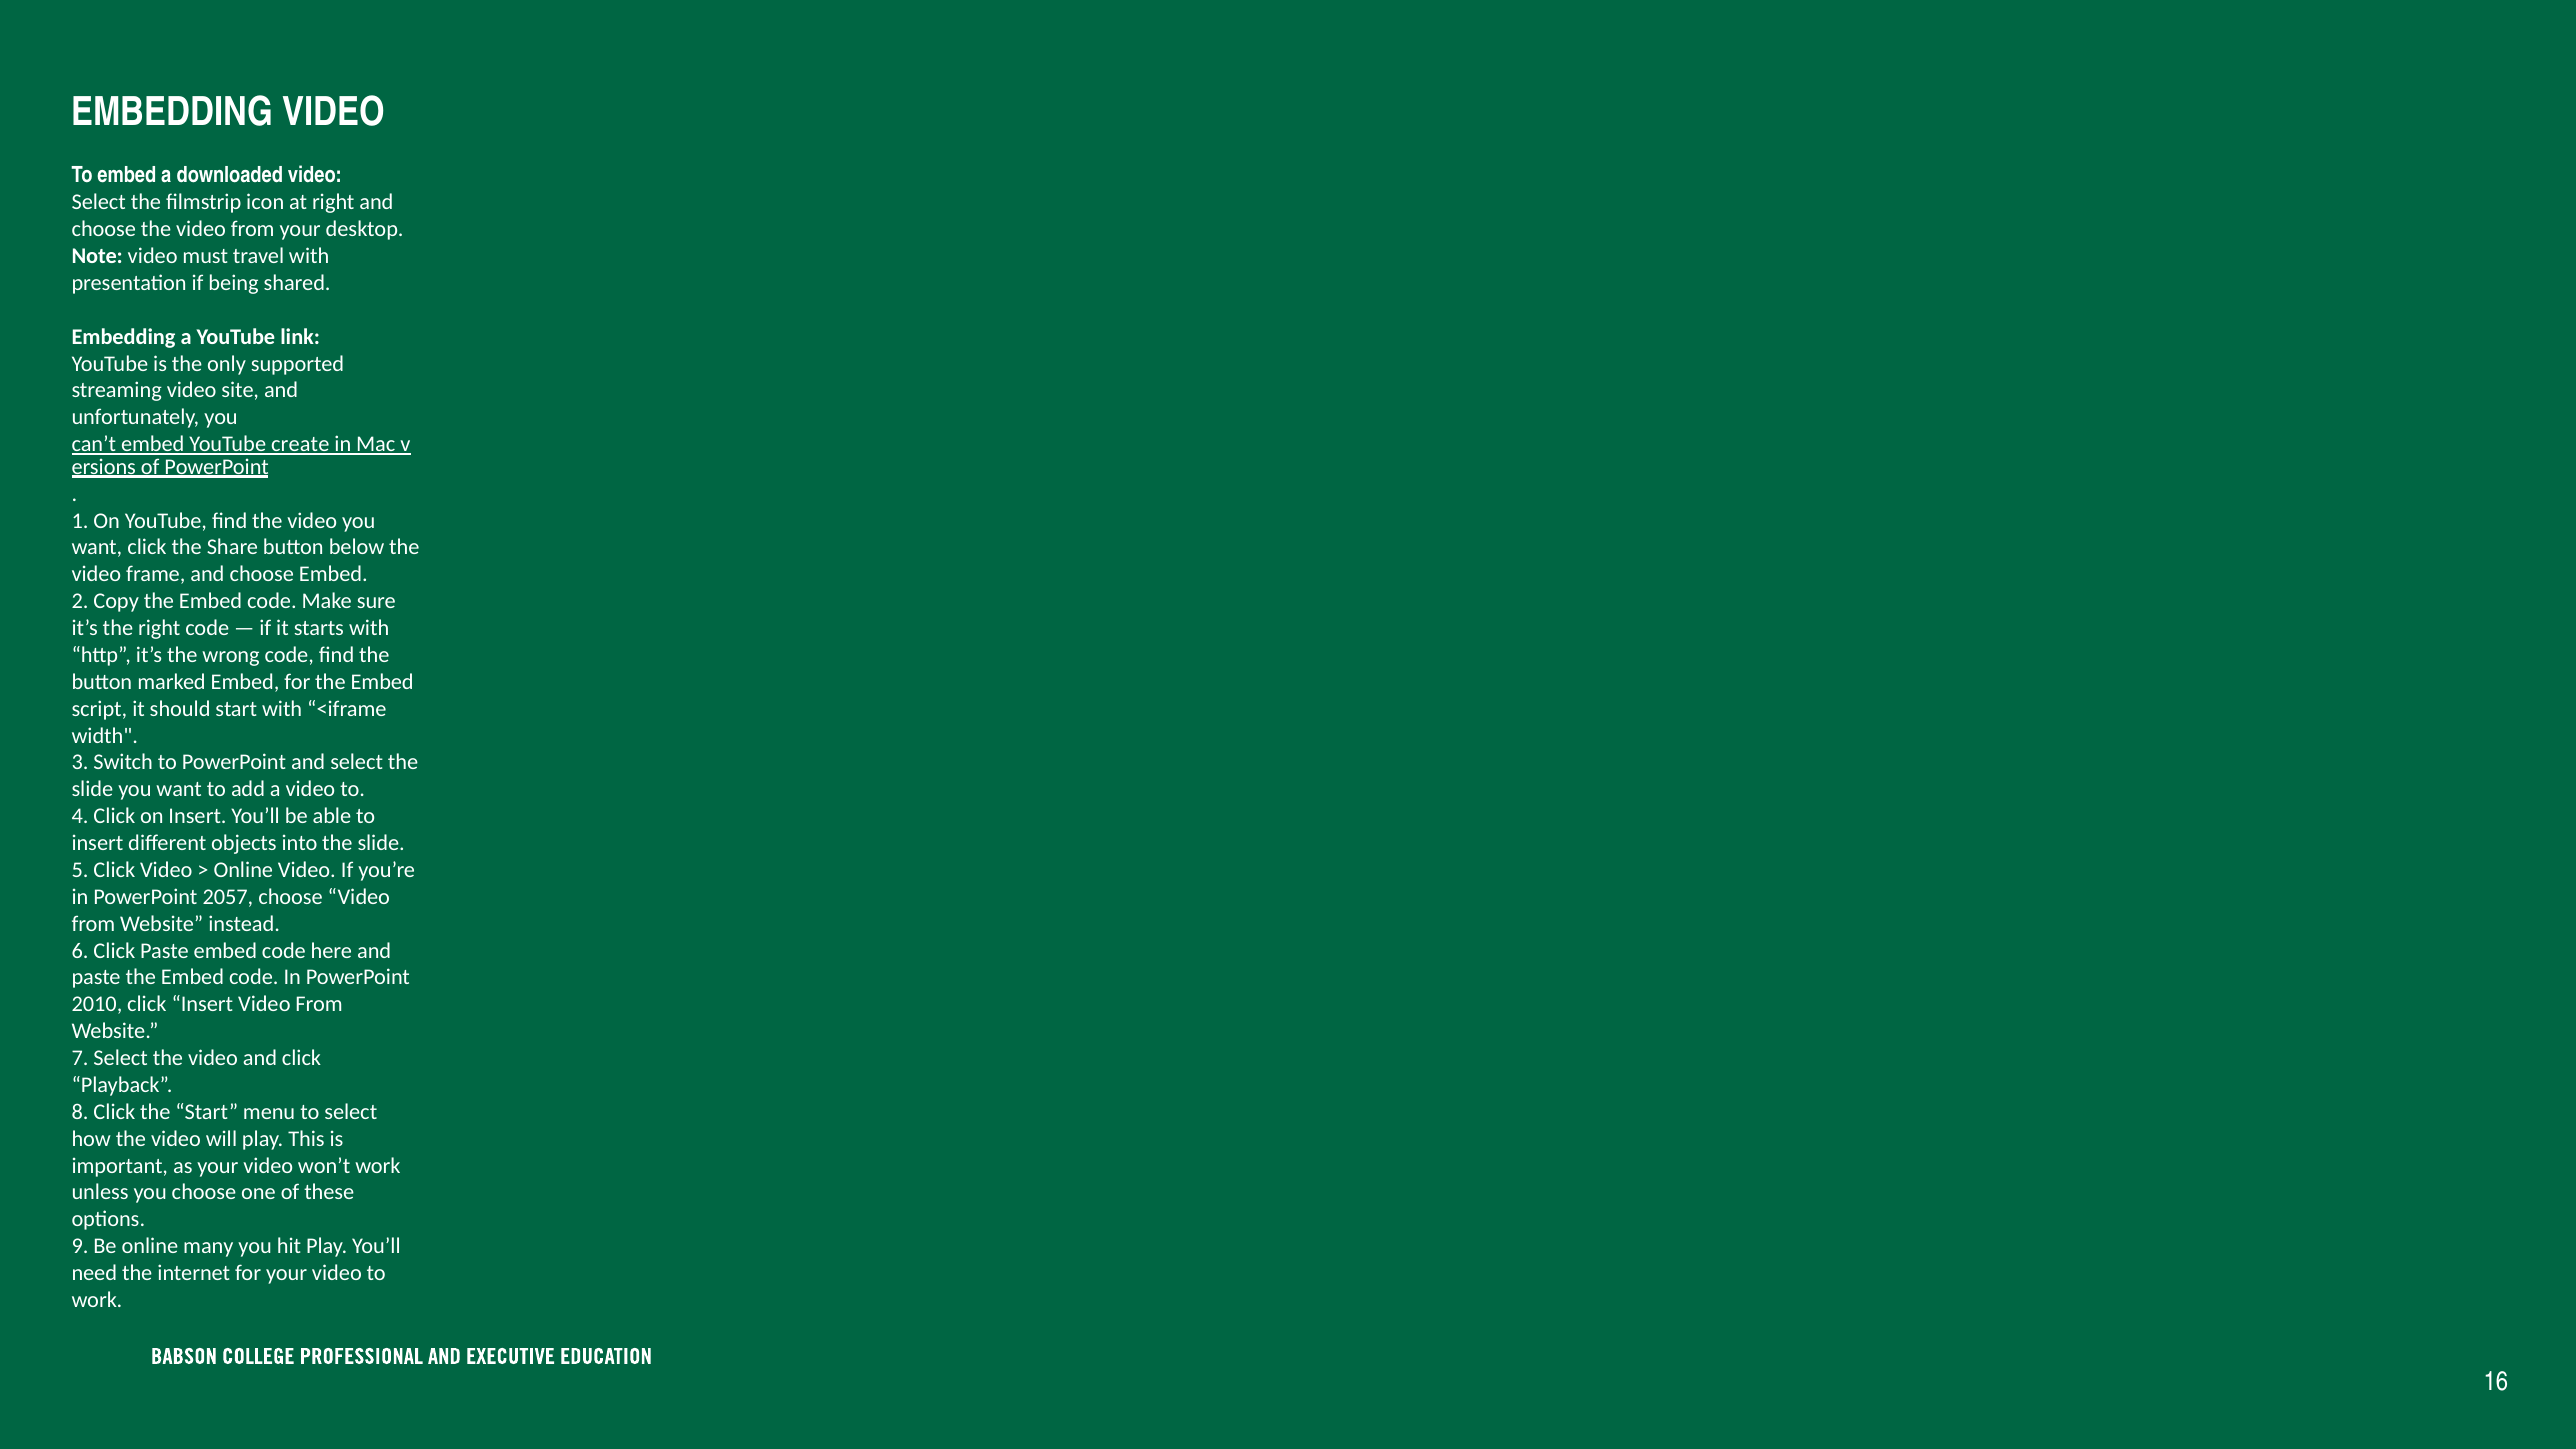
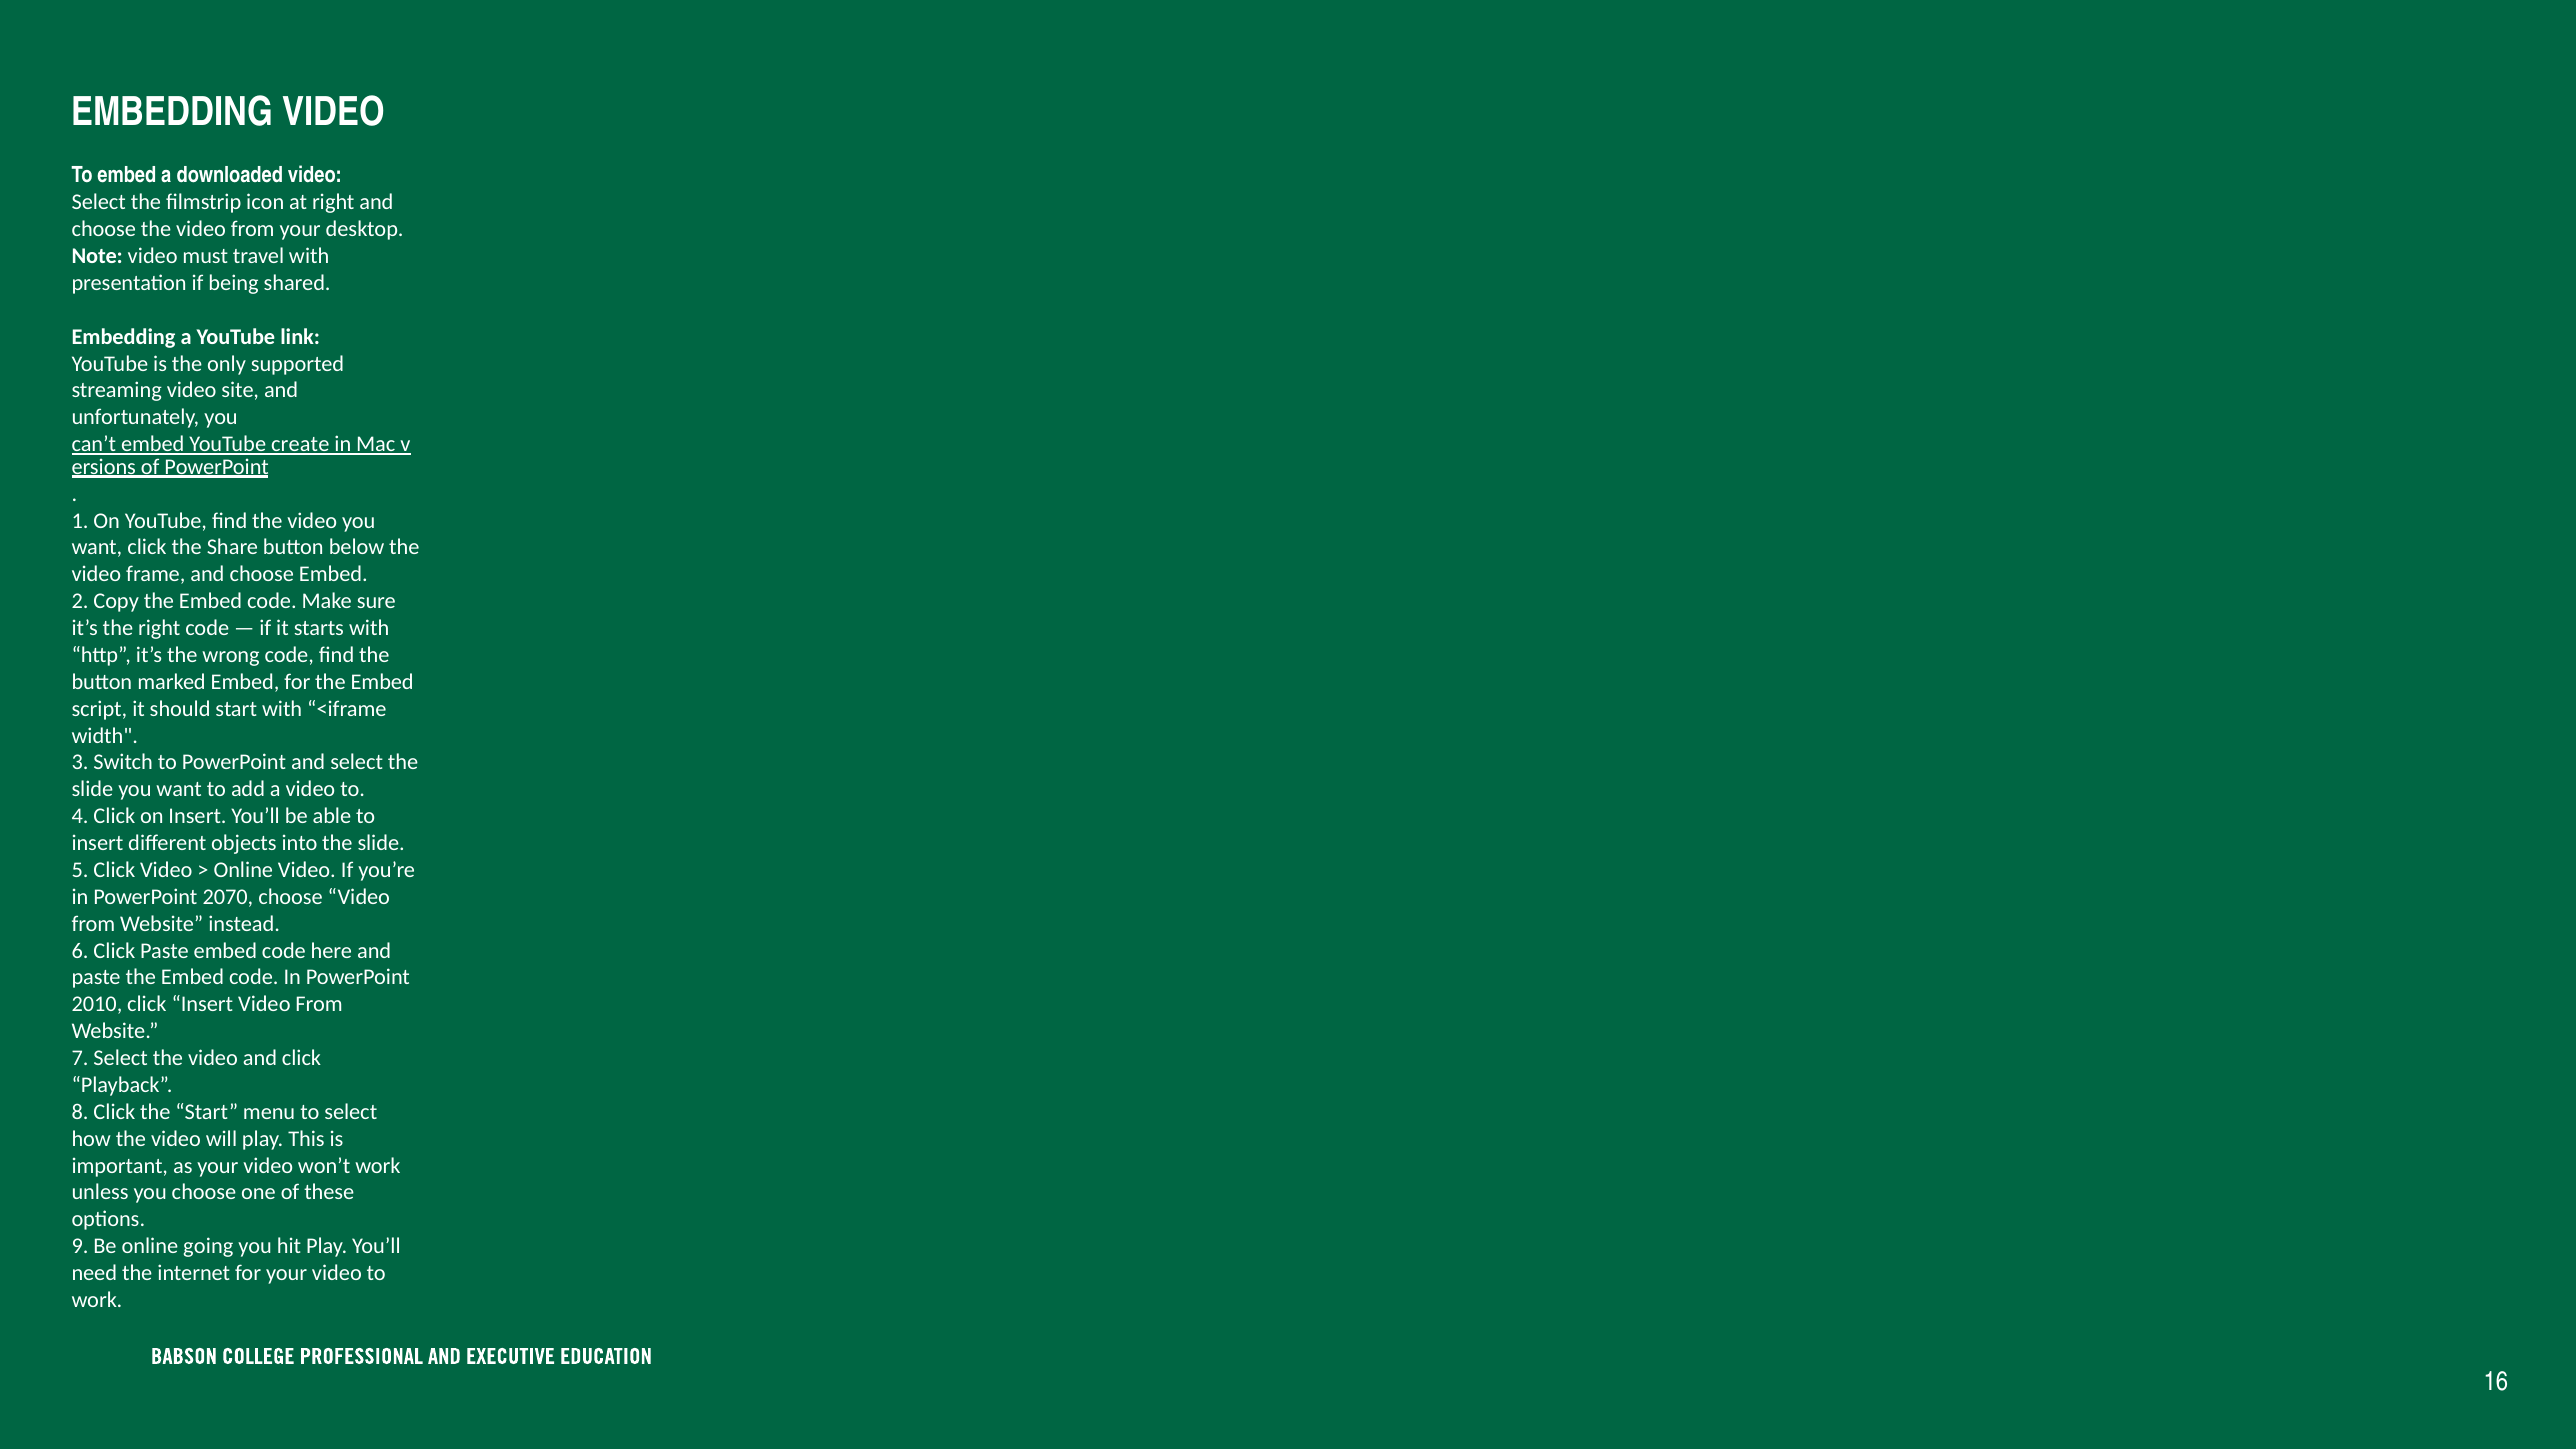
2057: 2057 -> 2070
many: many -> going
